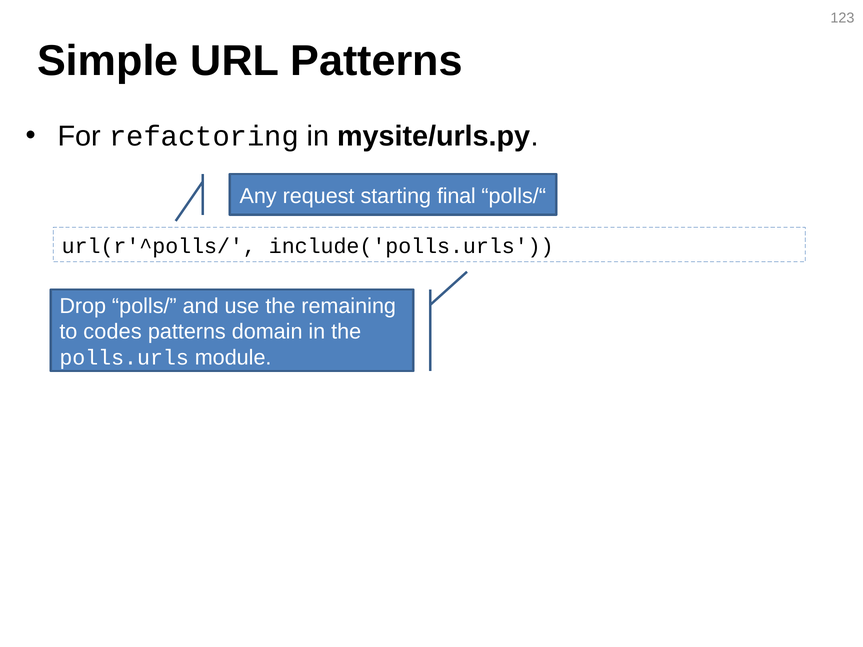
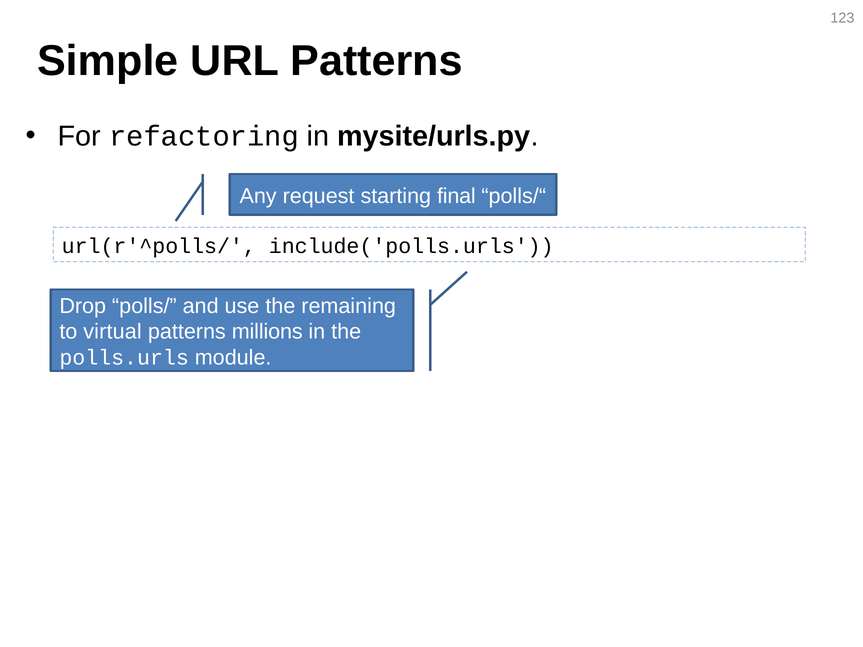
codes: codes -> virtual
domain: domain -> millions
